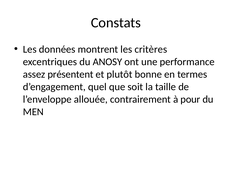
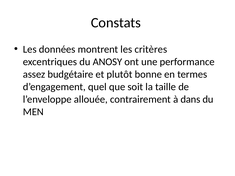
présentent: présentent -> budgétaire
pour: pour -> dans
